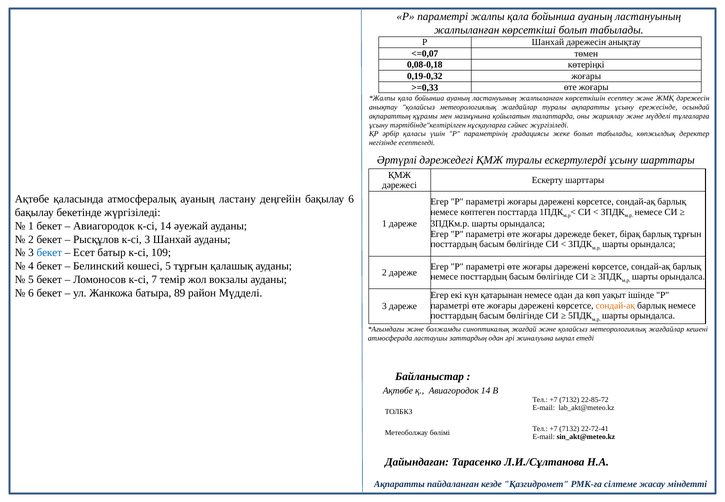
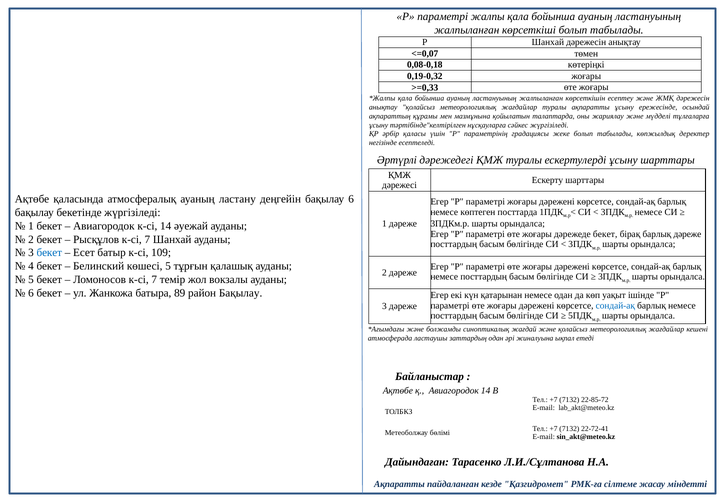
барлық тұрғын: тұрғын -> дәреже
Рысқұлов к-сі 3: 3 -> 7
район Мүдделі: Мүдделі -> Бақылау
сондай-ақ at (615, 306) colour: orange -> blue
